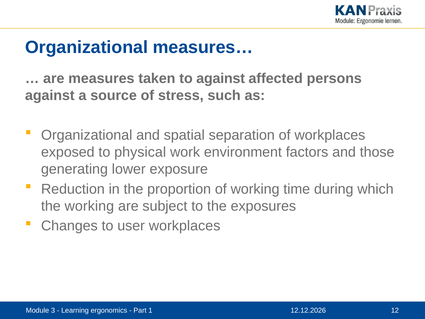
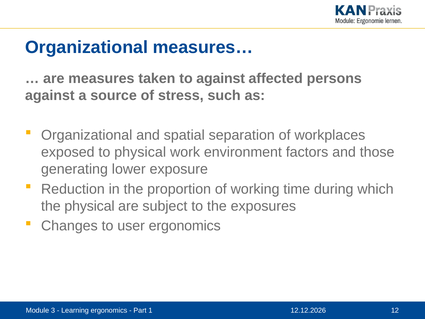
the working: working -> physical
user workplaces: workplaces -> ergonomics
